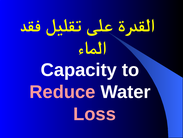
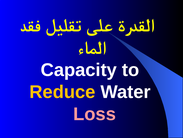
Reduce colour: pink -> yellow
